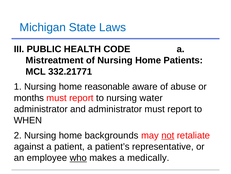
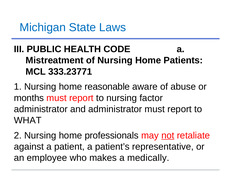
332.21771: 332.21771 -> 333.23771
water: water -> factor
WHEN: WHEN -> WHAT
backgrounds: backgrounds -> professionals
who underline: present -> none
